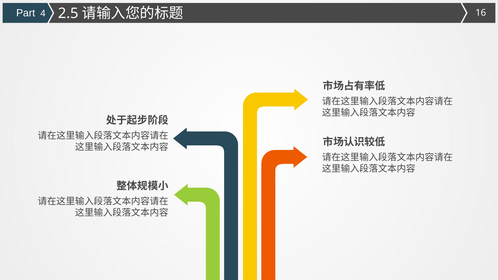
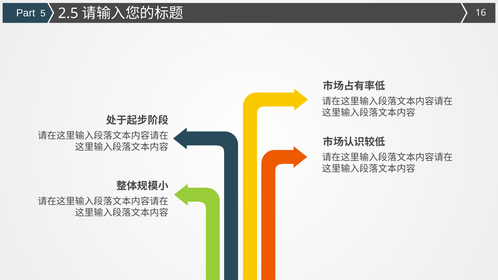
4: 4 -> 5
